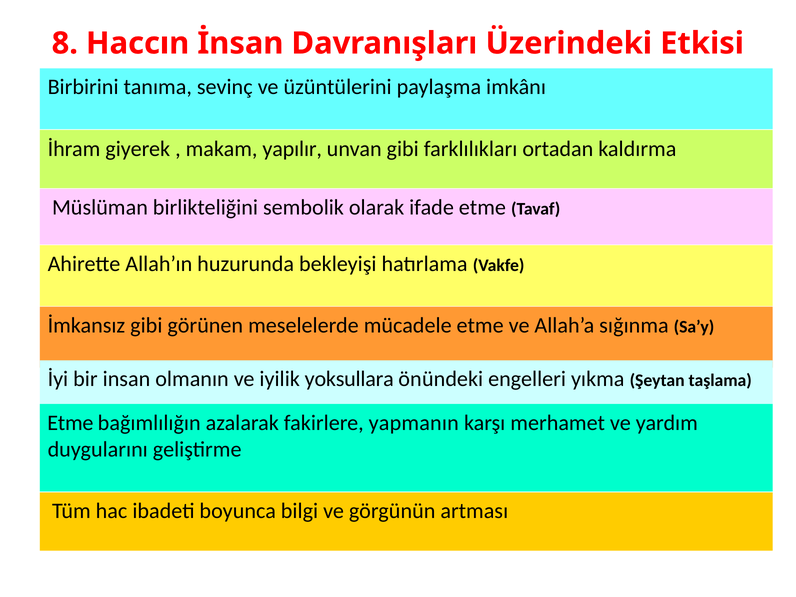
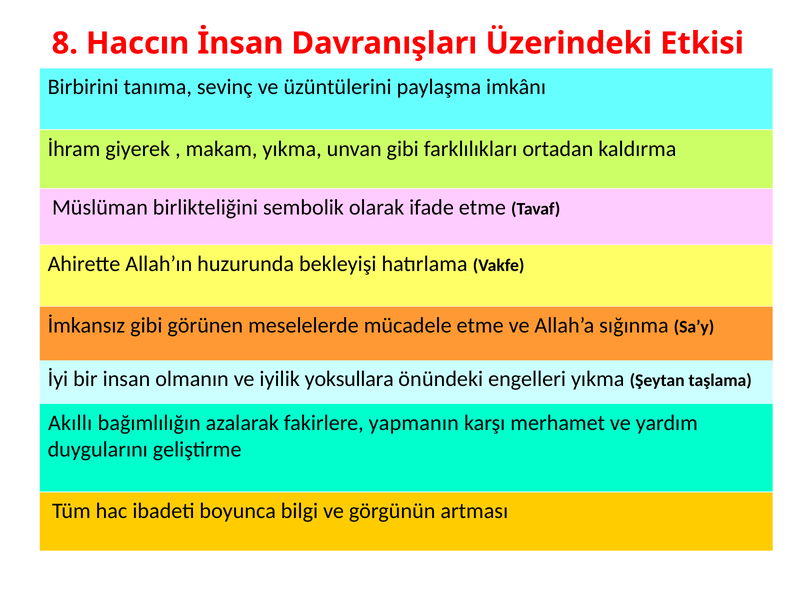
makam yapılır: yapılır -> yıkma
Etme at (70, 423): Etme -> Akıllı
